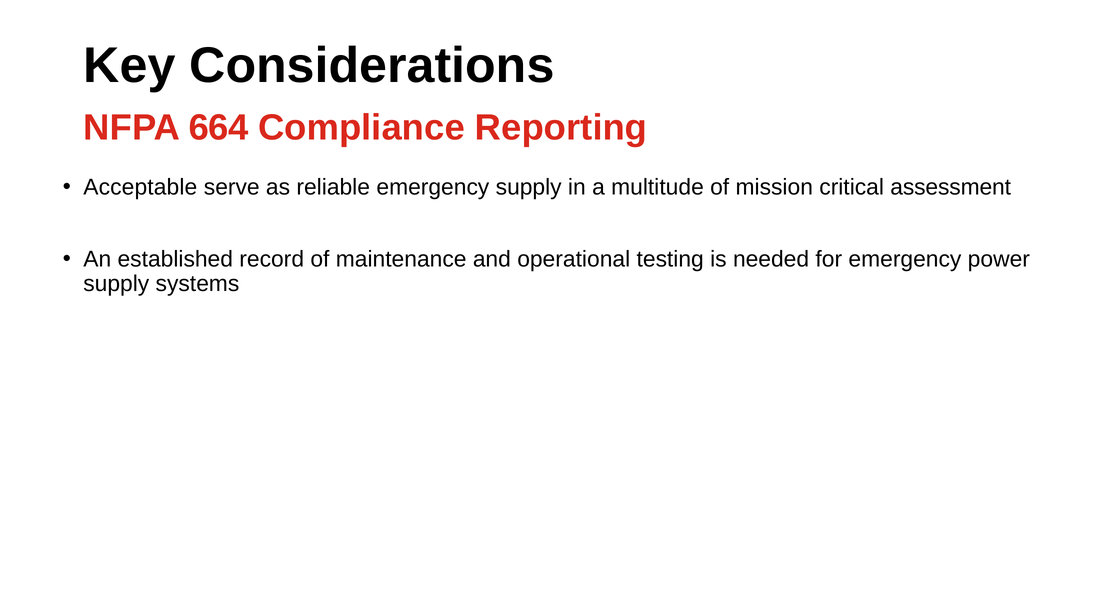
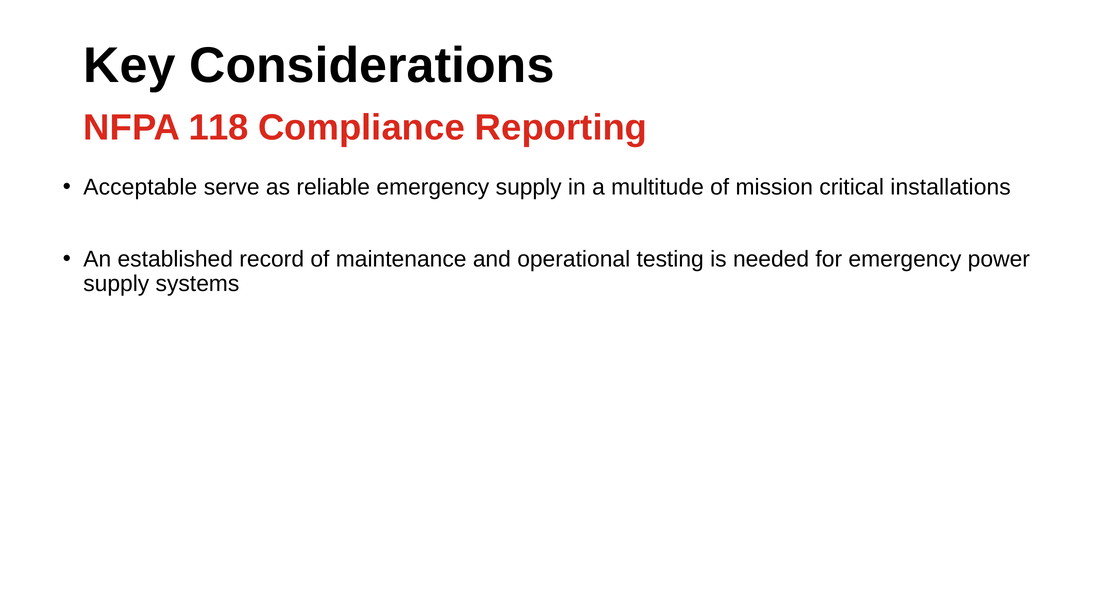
664: 664 -> 118
assessment: assessment -> installations
